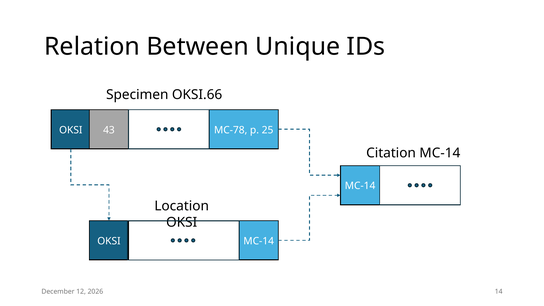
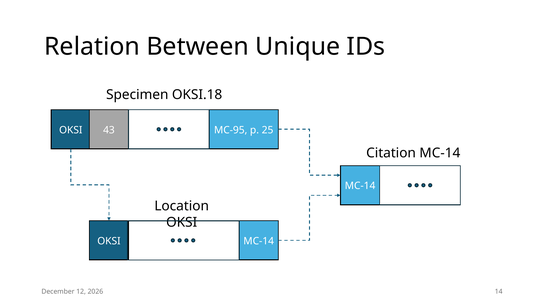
OKSI.66: OKSI.66 -> OKSI.18
MC-78: MC-78 -> MC-95
